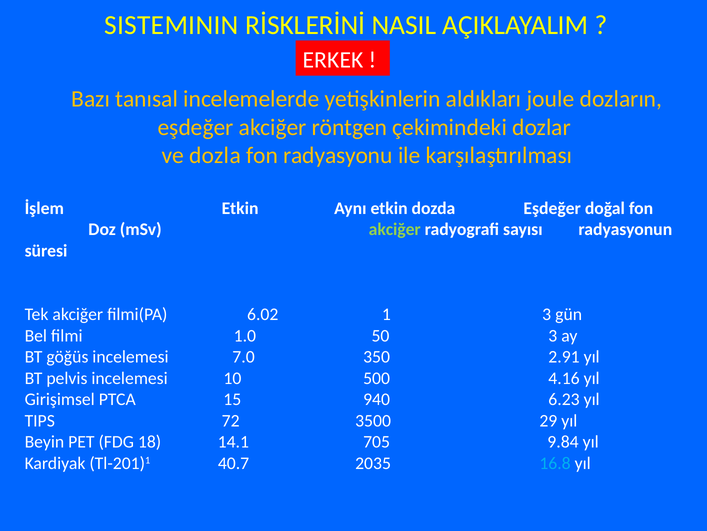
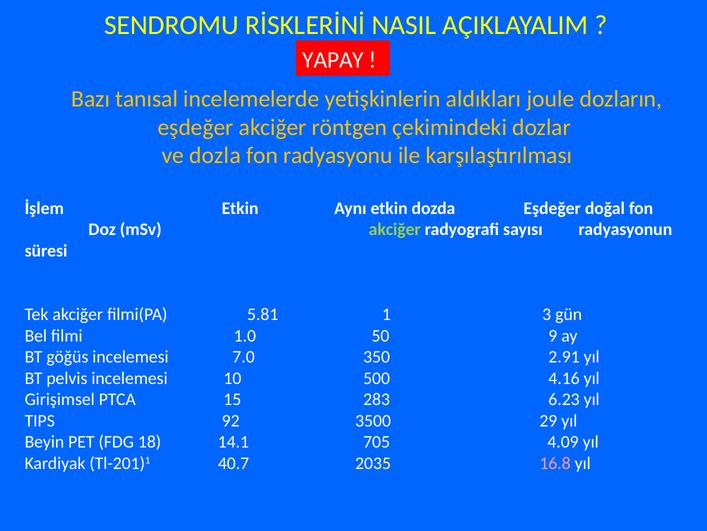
SISTEMININ: SISTEMININ -> SENDROMU
ERKEK: ERKEK -> YAPAY
6.02: 6.02 -> 5.81
50 3: 3 -> 9
940: 940 -> 283
72: 72 -> 92
9.84: 9.84 -> 4.09
16.8 colour: light blue -> pink
